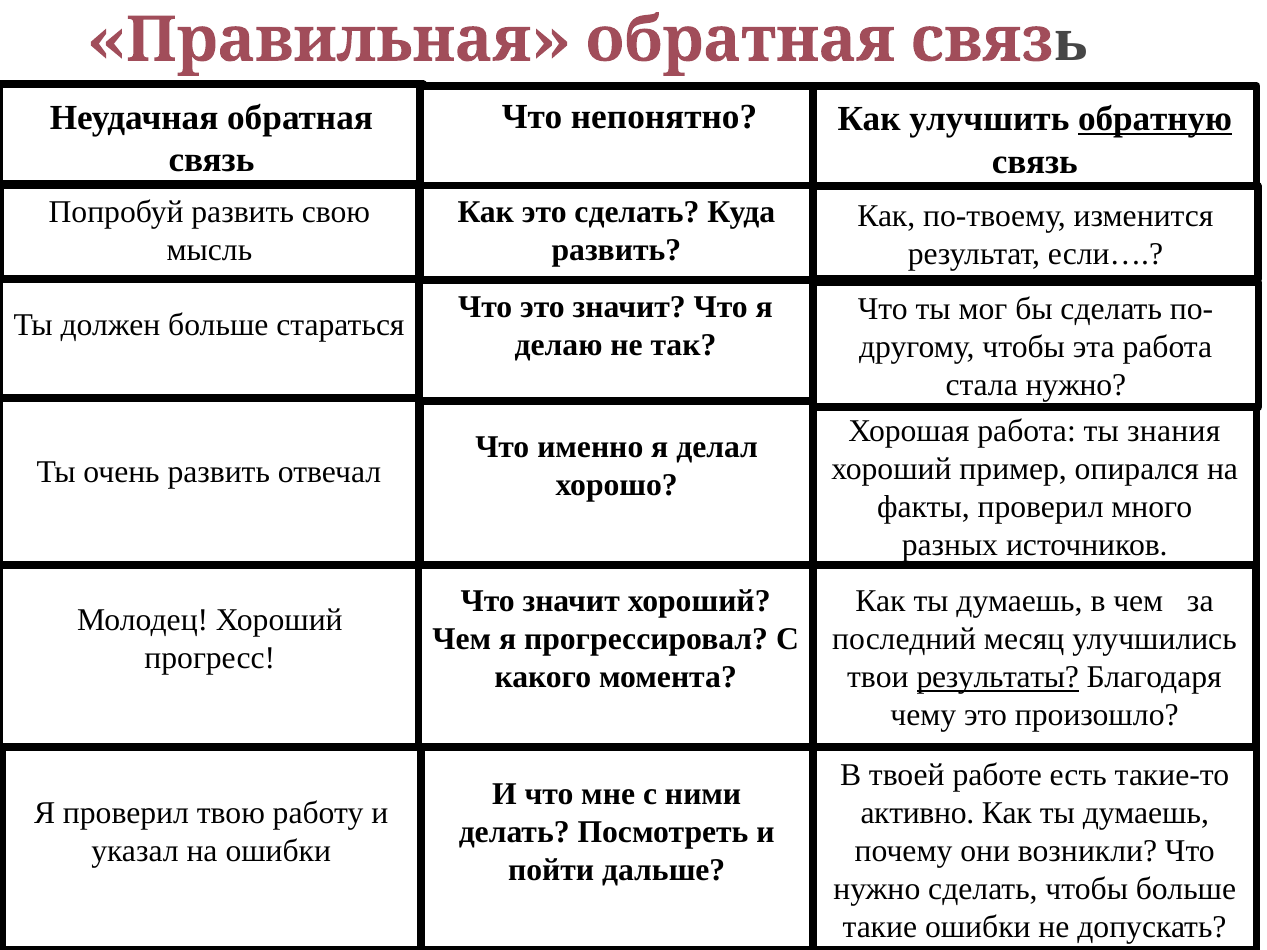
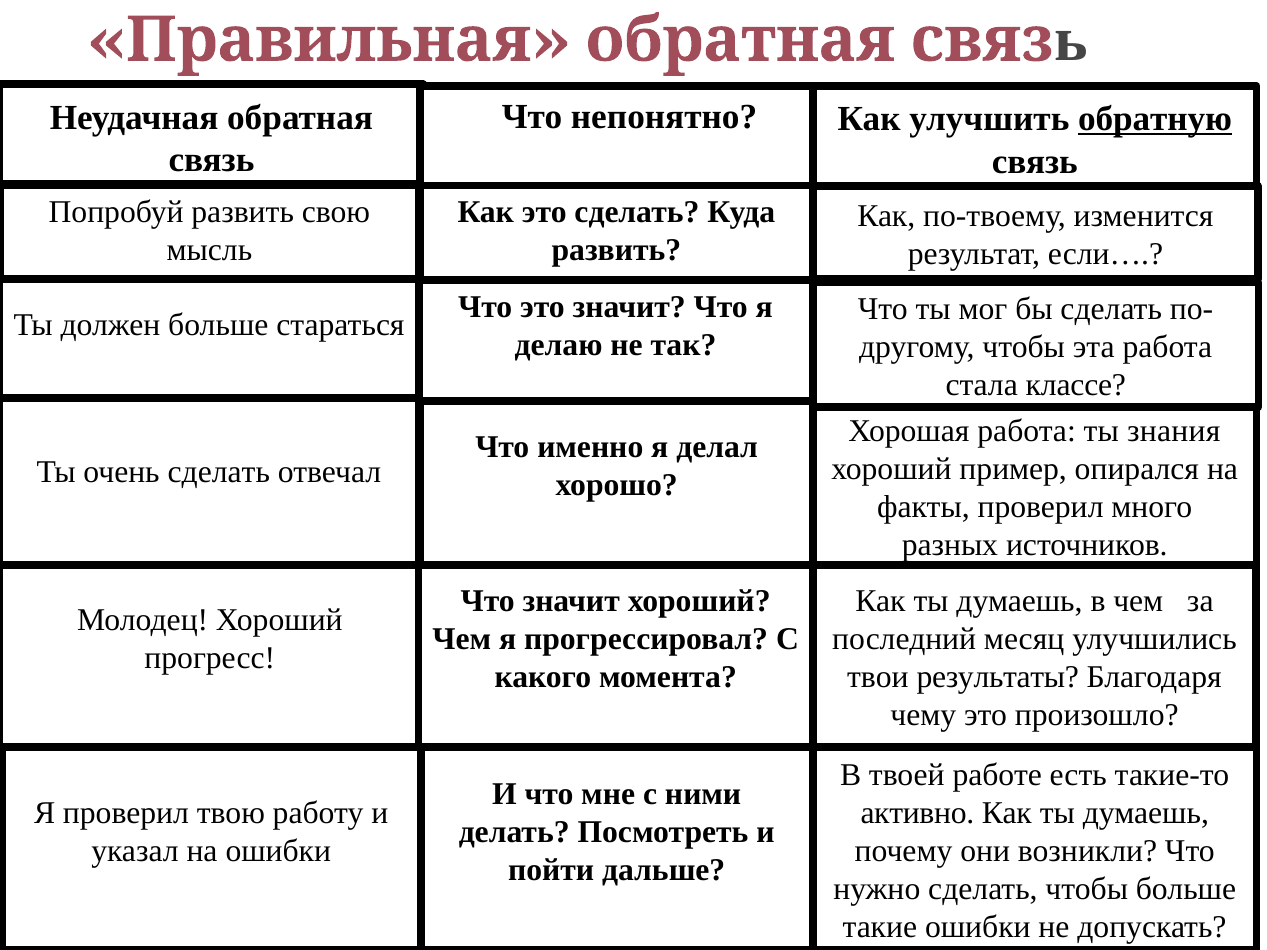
стала нужно: нужно -> классе
очень развить: развить -> сделать
результаты underline: present -> none
